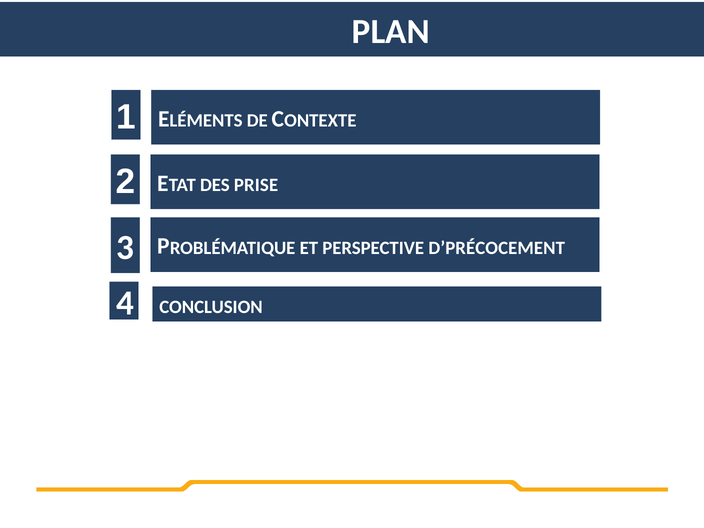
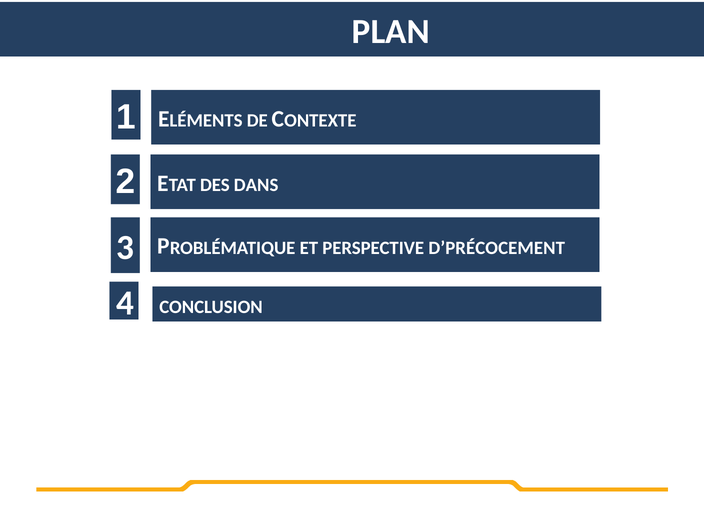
PRISE: PRISE -> DANS
